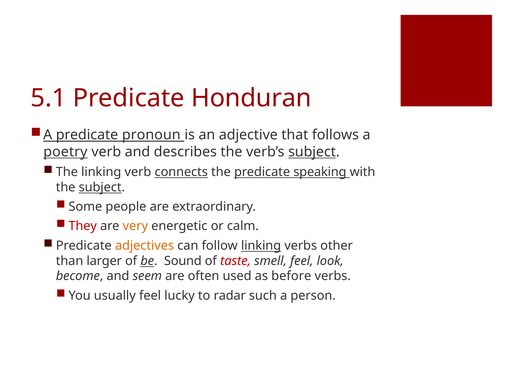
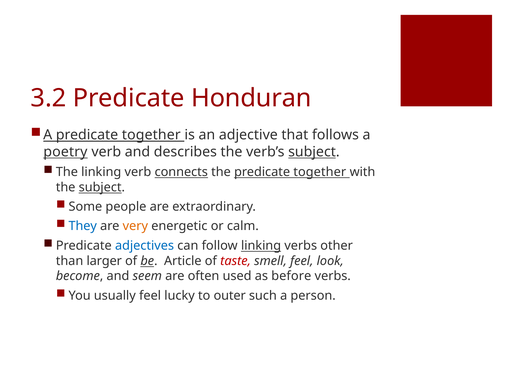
5.1: 5.1 -> 3.2
A predicate pronoun: pronoun -> together
the predicate speaking: speaking -> together
They colour: red -> blue
adjectives colour: orange -> blue
Sound: Sound -> Article
radar: radar -> outer
